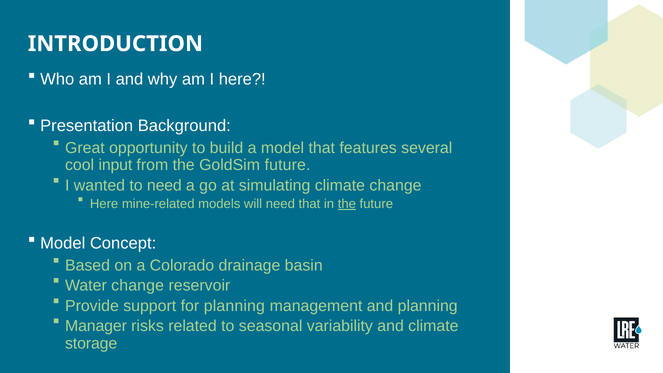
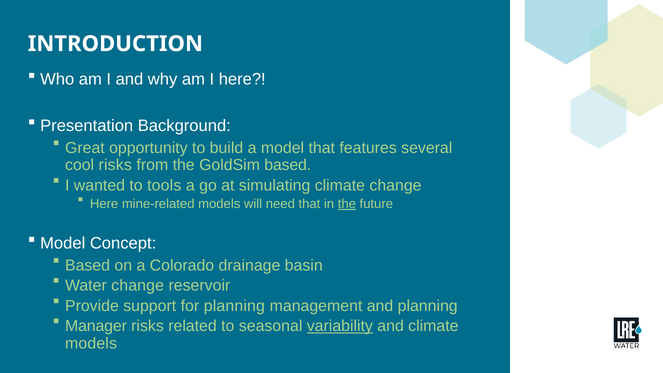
cool input: input -> risks
GoldSim future: future -> based
to need: need -> tools
variability underline: none -> present
storage at (91, 343): storage -> models
